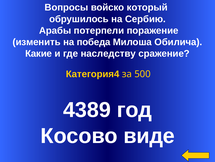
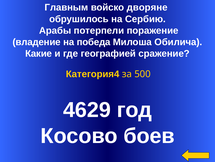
Вопросы: Вопросы -> Главным
который: который -> дворяне
изменить: изменить -> владение
наследству: наследству -> географией
4389: 4389 -> 4629
виде: виде -> боев
